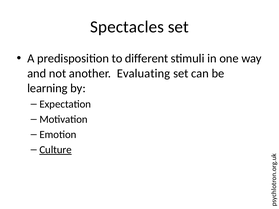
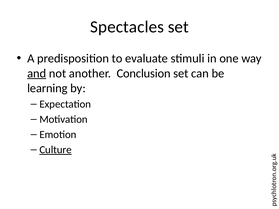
different: different -> evaluate
and underline: none -> present
Evaluating: Evaluating -> Conclusion
